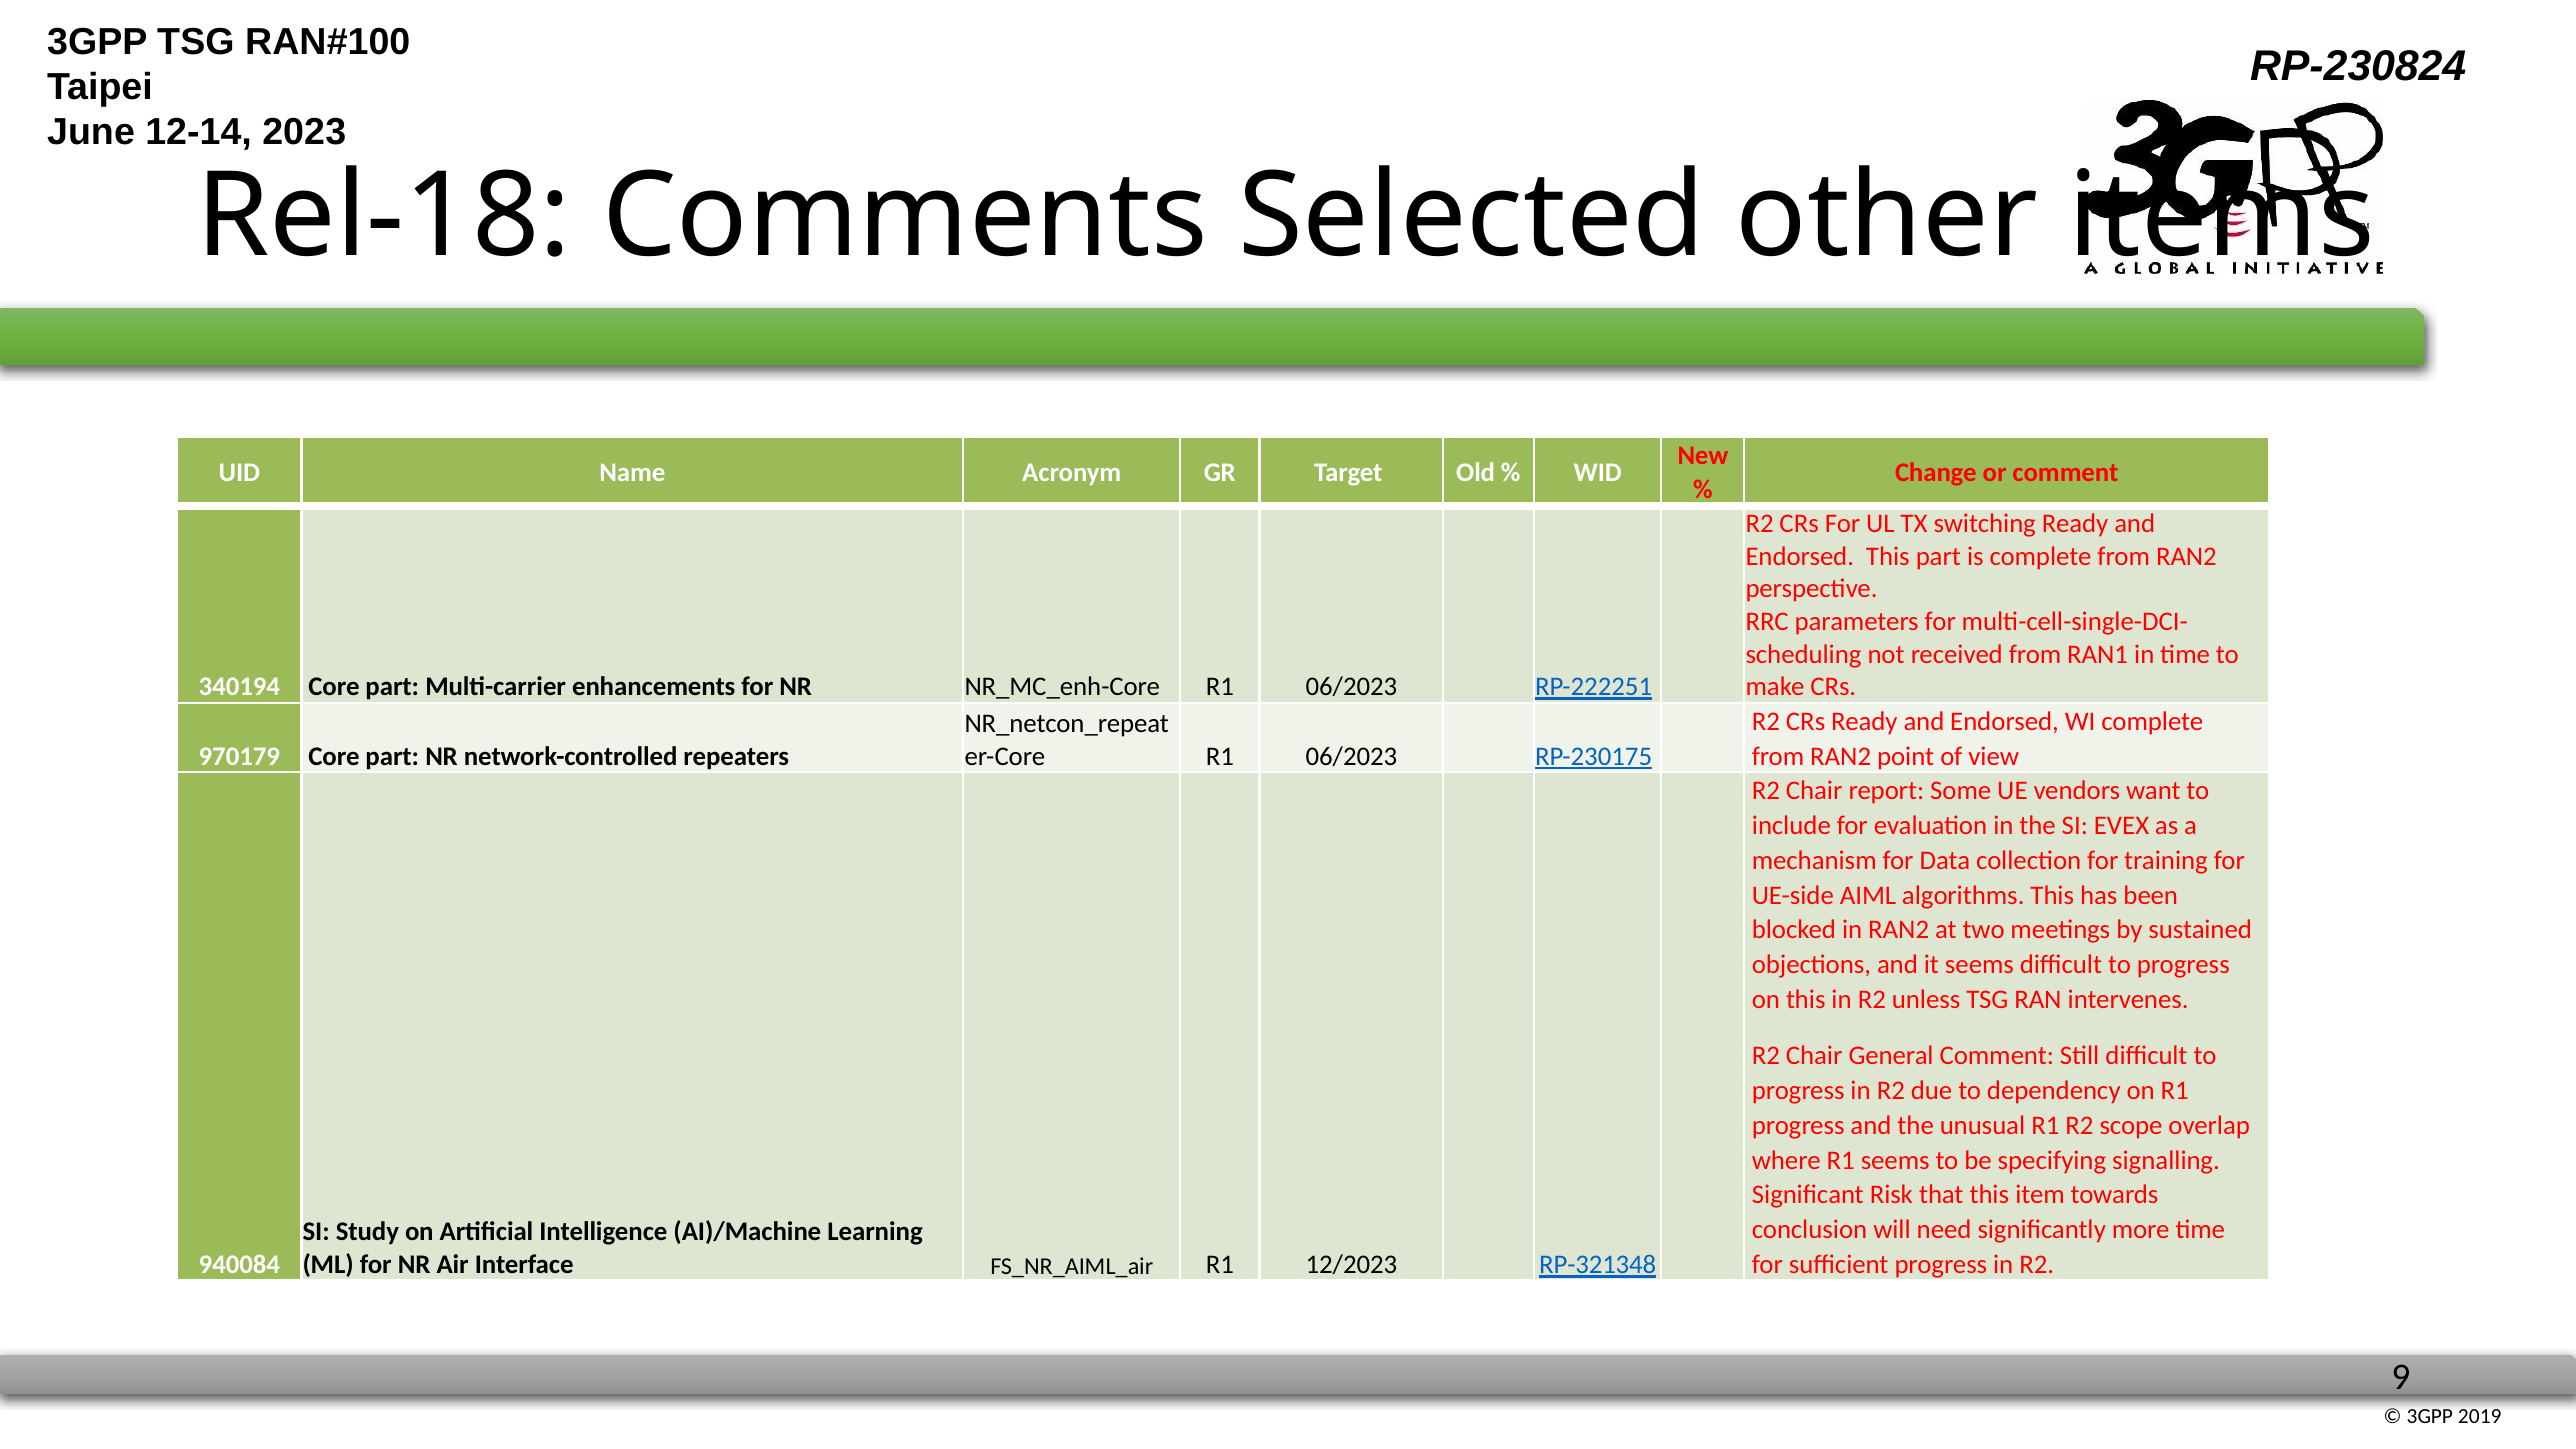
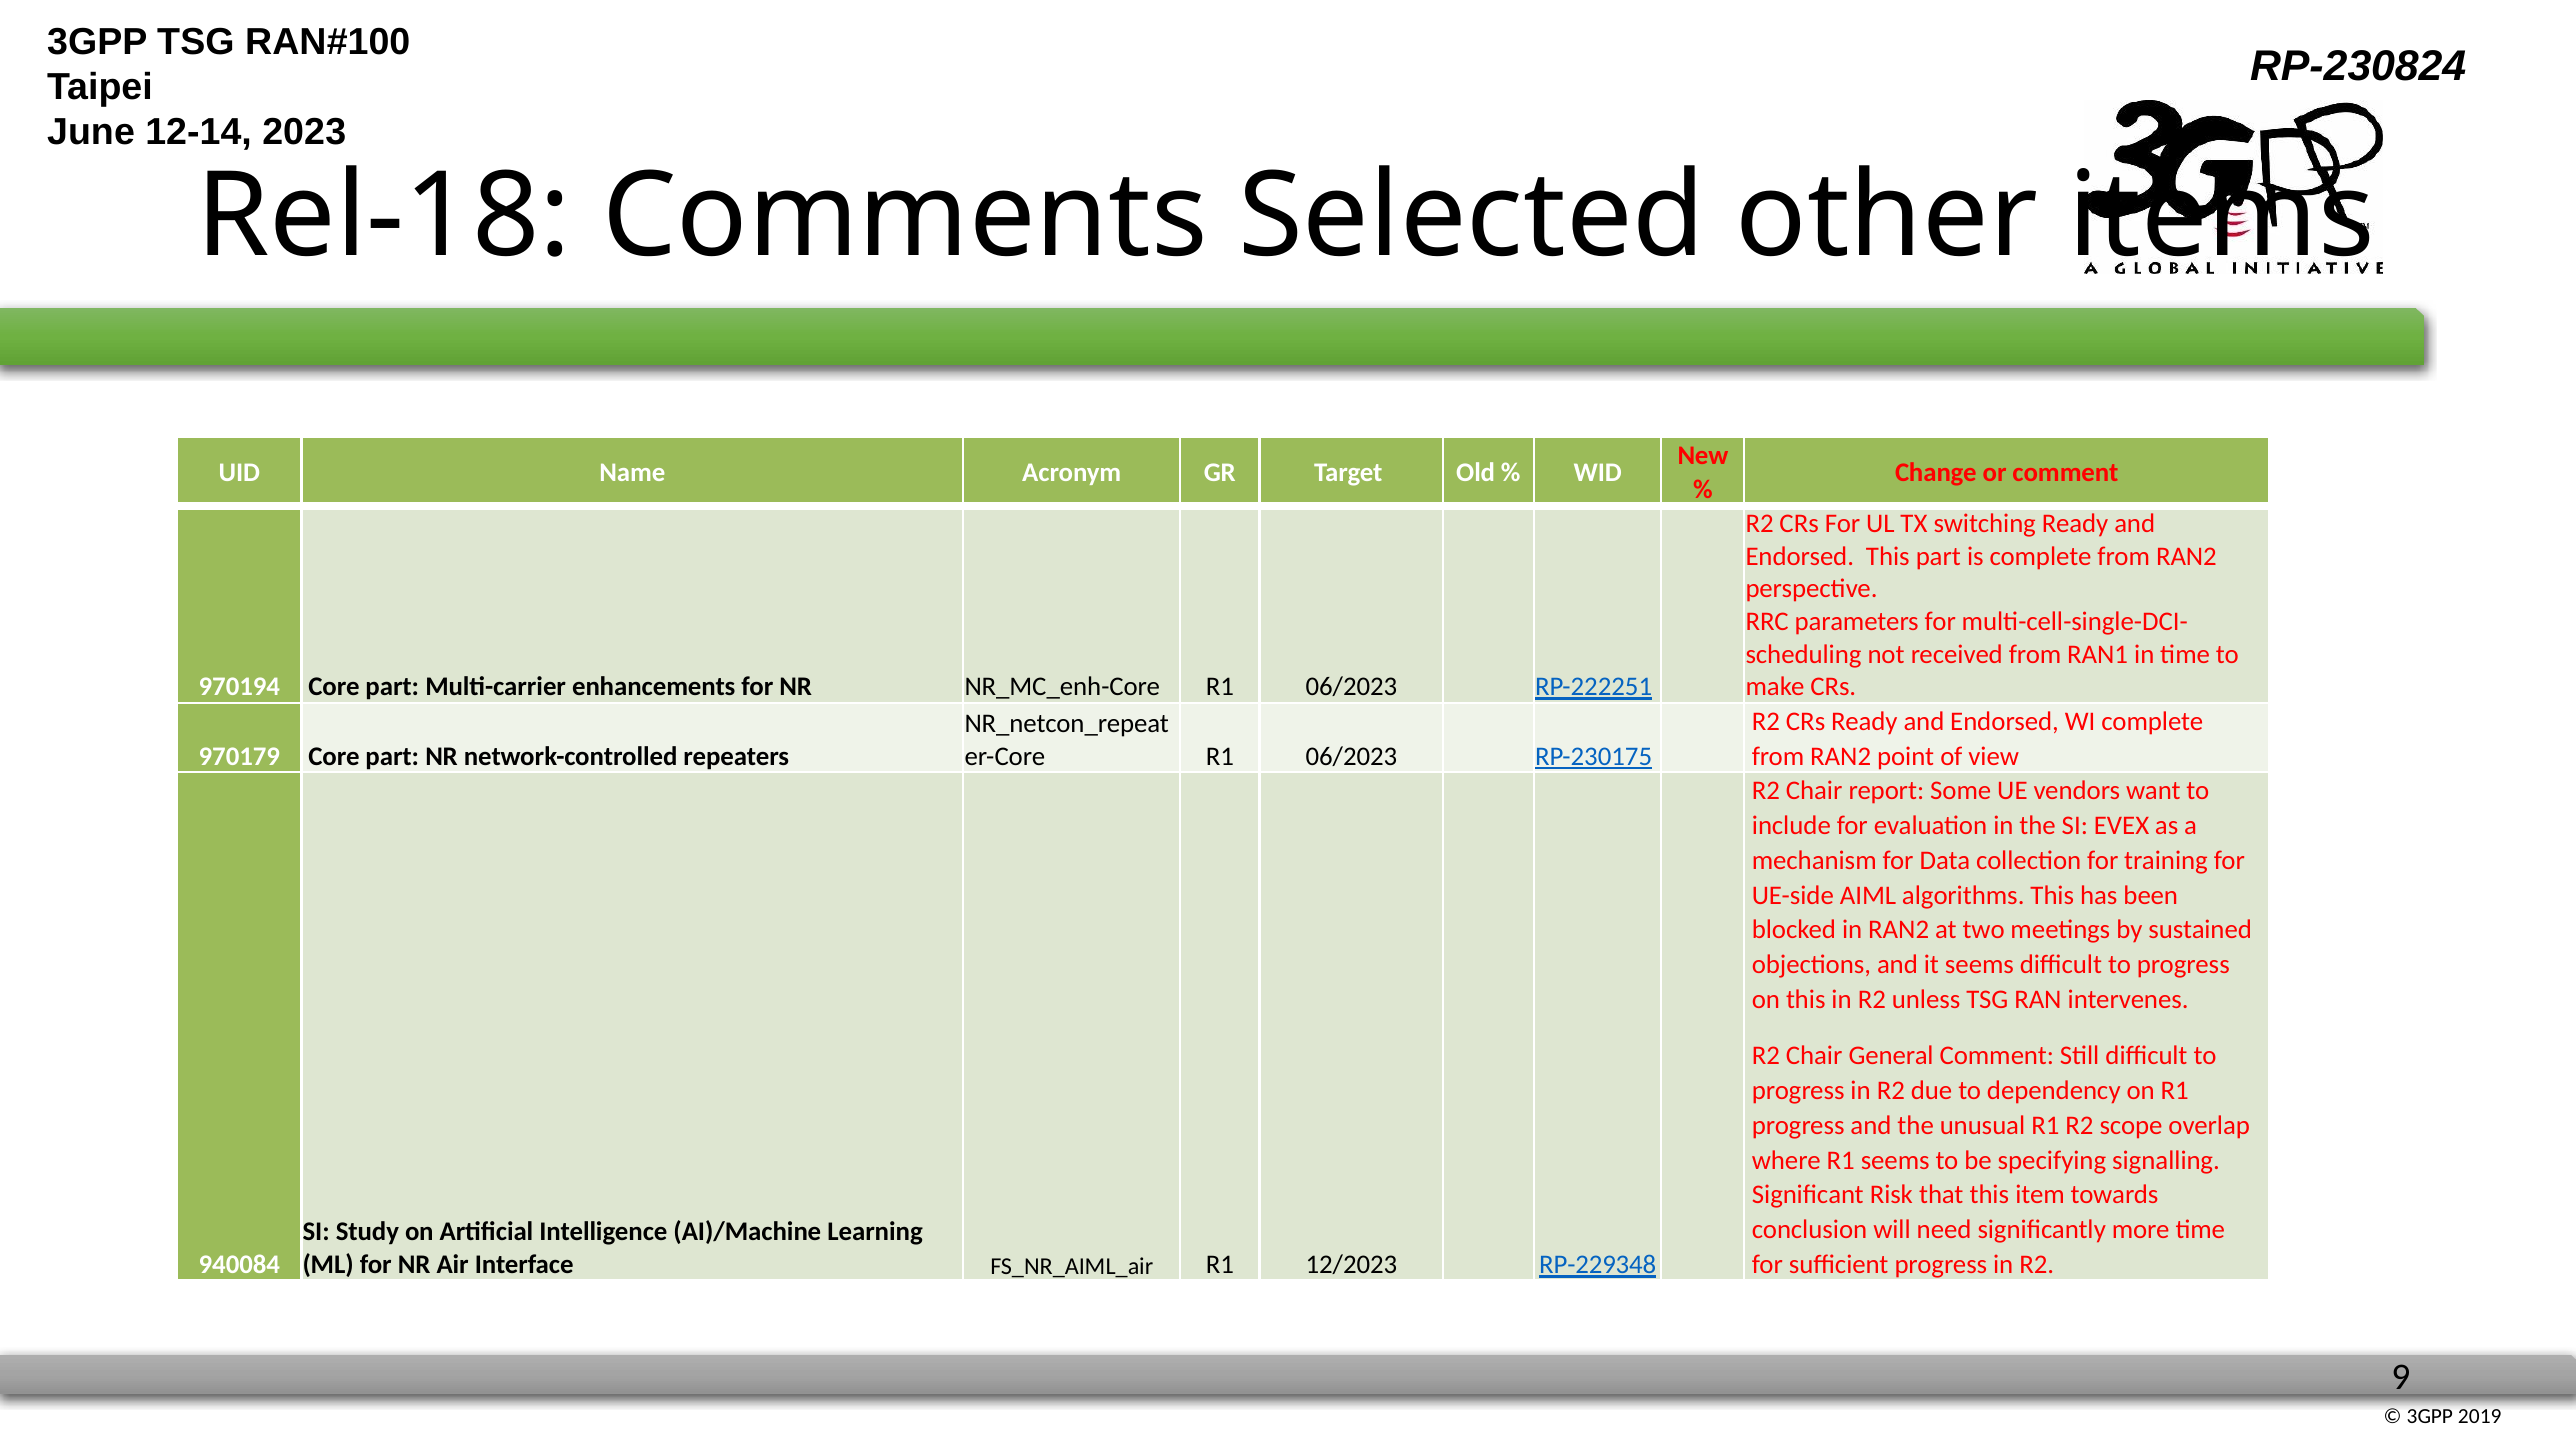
340194: 340194 -> 970194
RP-321348: RP-321348 -> RP-229348
